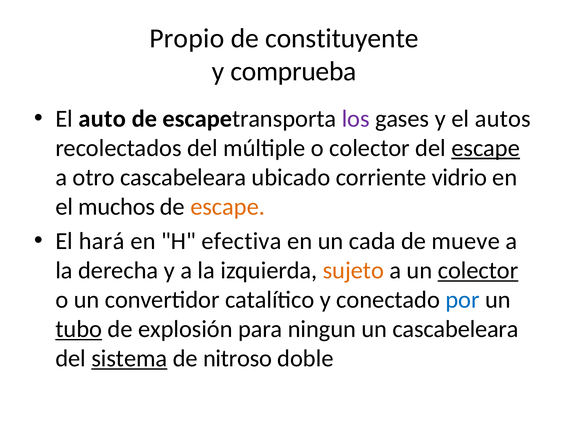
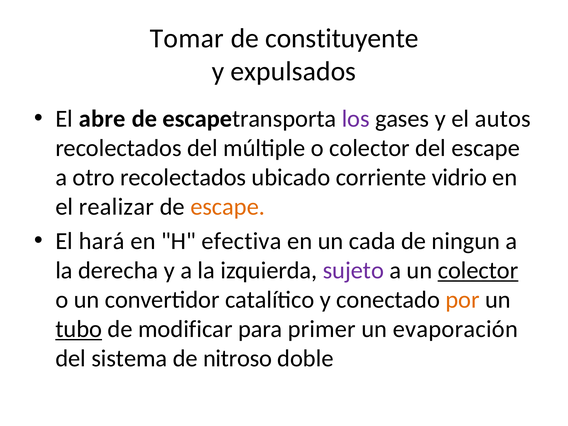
Propio: Propio -> Tomar
comprueba: comprueba -> expulsados
auto: auto -> abre
escape at (486, 148) underline: present -> none
otro cascabeleara: cascabeleara -> recolectados
muchos: muchos -> realizar
mueve: mueve -> ningun
sujeto colour: orange -> purple
por colour: blue -> orange
explosión: explosión -> modificar
ningun: ningun -> primer
un cascabeleara: cascabeleara -> evaporación
sistema underline: present -> none
